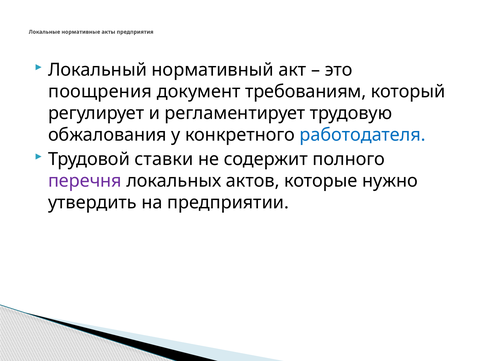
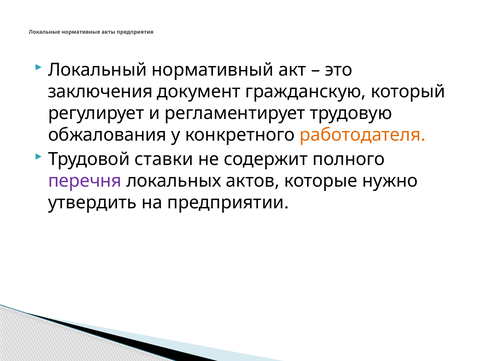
поощрения: поощрения -> заключения
требованиям: требованиям -> гражданскую
работодателя colour: blue -> orange
